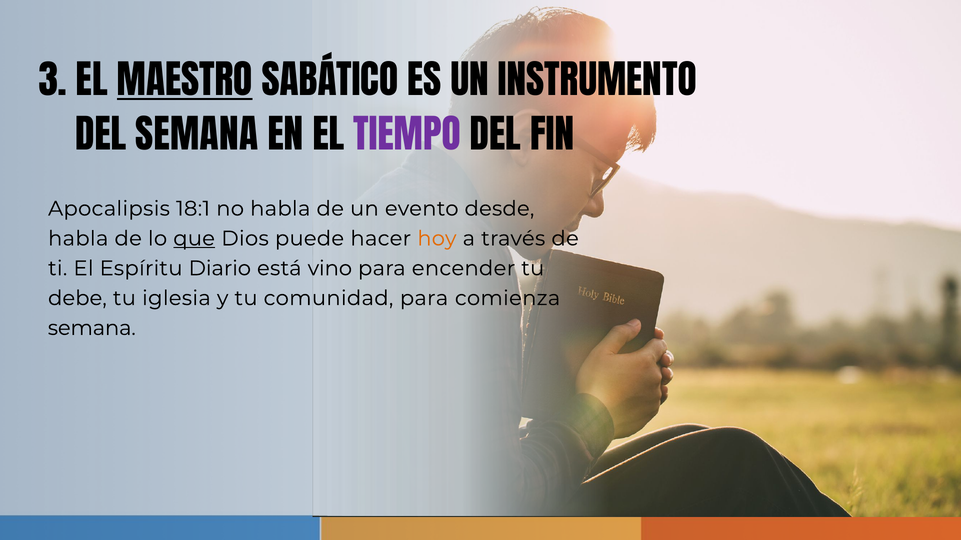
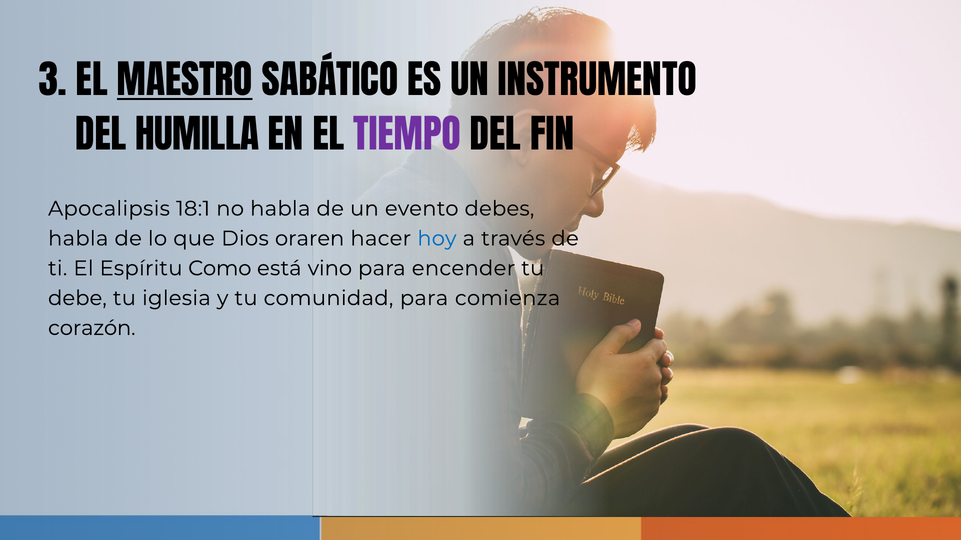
DEL SEMANA: SEMANA -> HUMILLA
desde: desde -> debes
que underline: present -> none
puede: puede -> oraren
hoy colour: orange -> blue
Diario: Diario -> Como
semana at (92, 328): semana -> corazón
